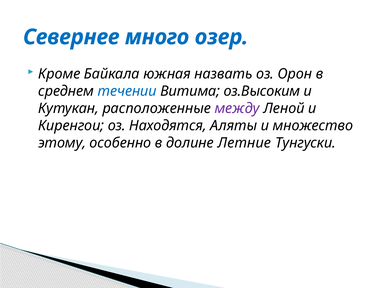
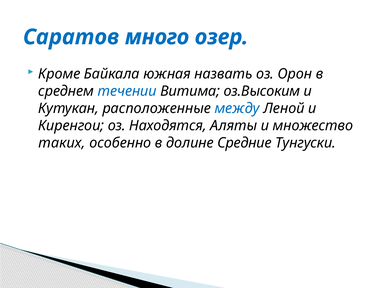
Севернее: Севернее -> Саратов
между colour: purple -> blue
этому: этому -> таких
Летние: Летние -> Средние
